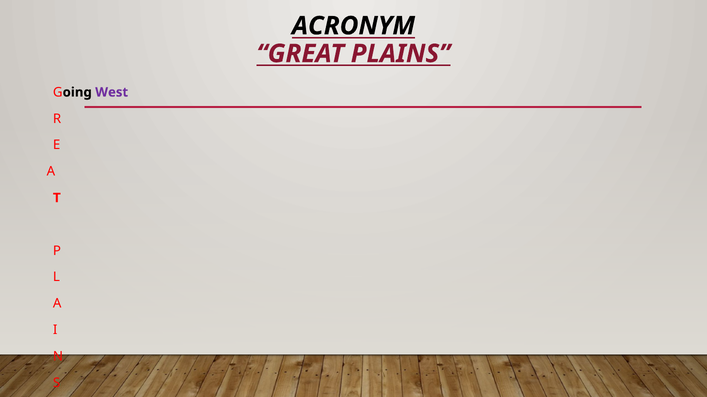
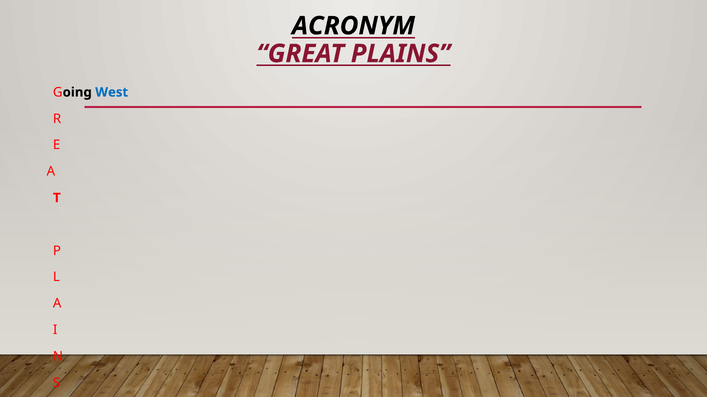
West colour: purple -> blue
